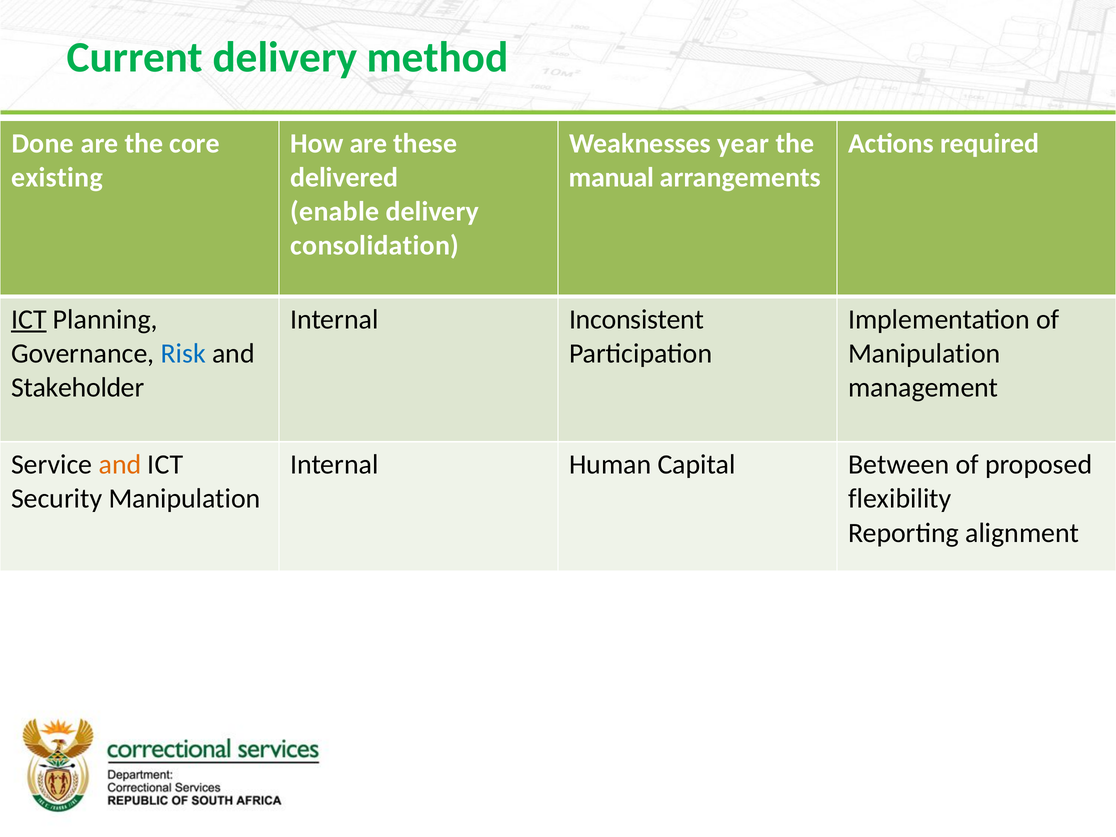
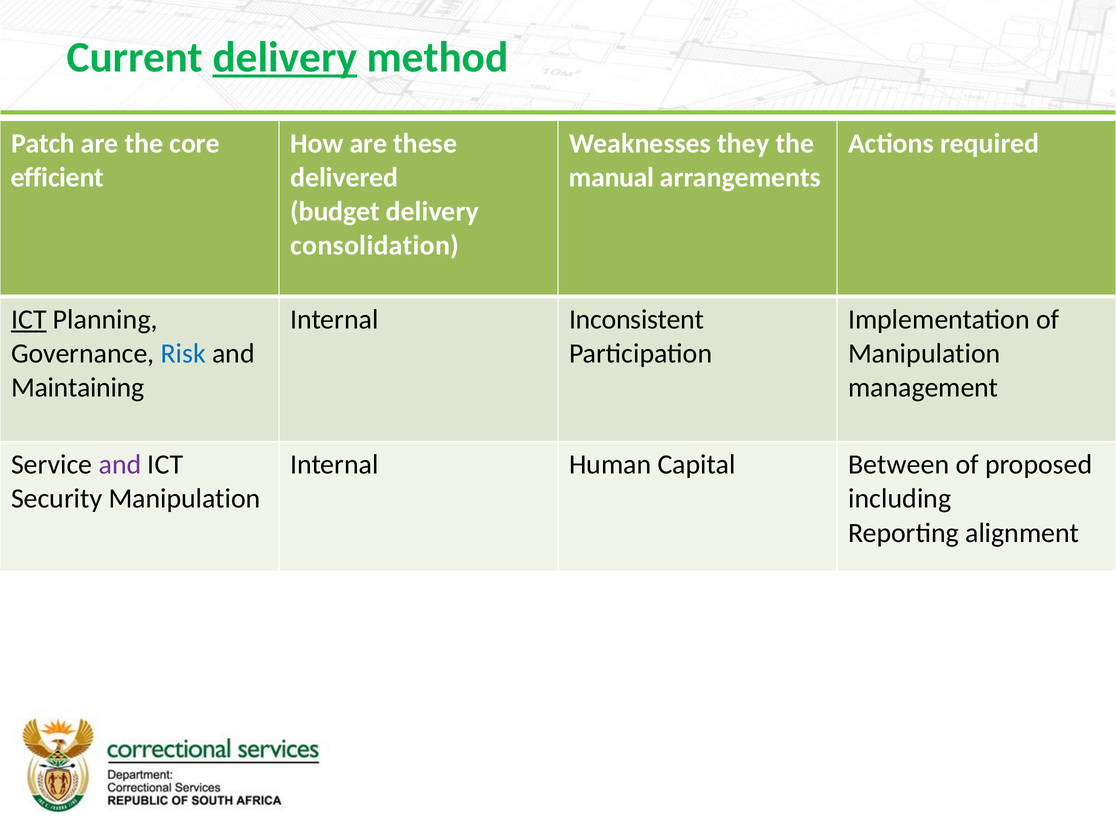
delivery at (285, 57) underline: none -> present
Done: Done -> Patch
year: year -> they
existing: existing -> efficient
enable: enable -> budget
Stakeholder: Stakeholder -> Maintaining
and at (120, 465) colour: orange -> purple
flexibility: flexibility -> including
